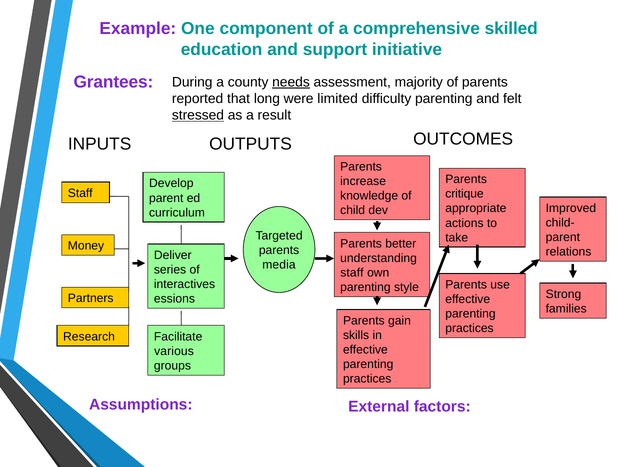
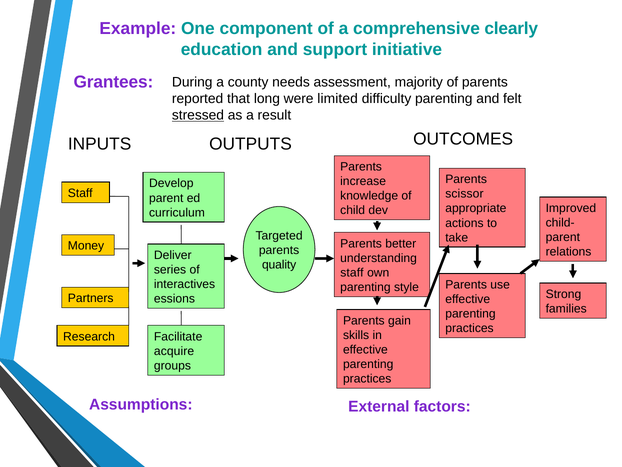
skilled: skilled -> clearly
needs underline: present -> none
critique: critique -> scissor
media: media -> quality
various: various -> acquire
